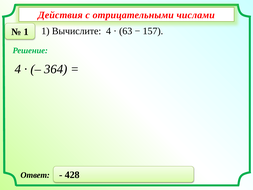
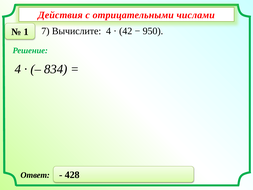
1 1: 1 -> 7
63: 63 -> 42
157: 157 -> 950
364: 364 -> 834
